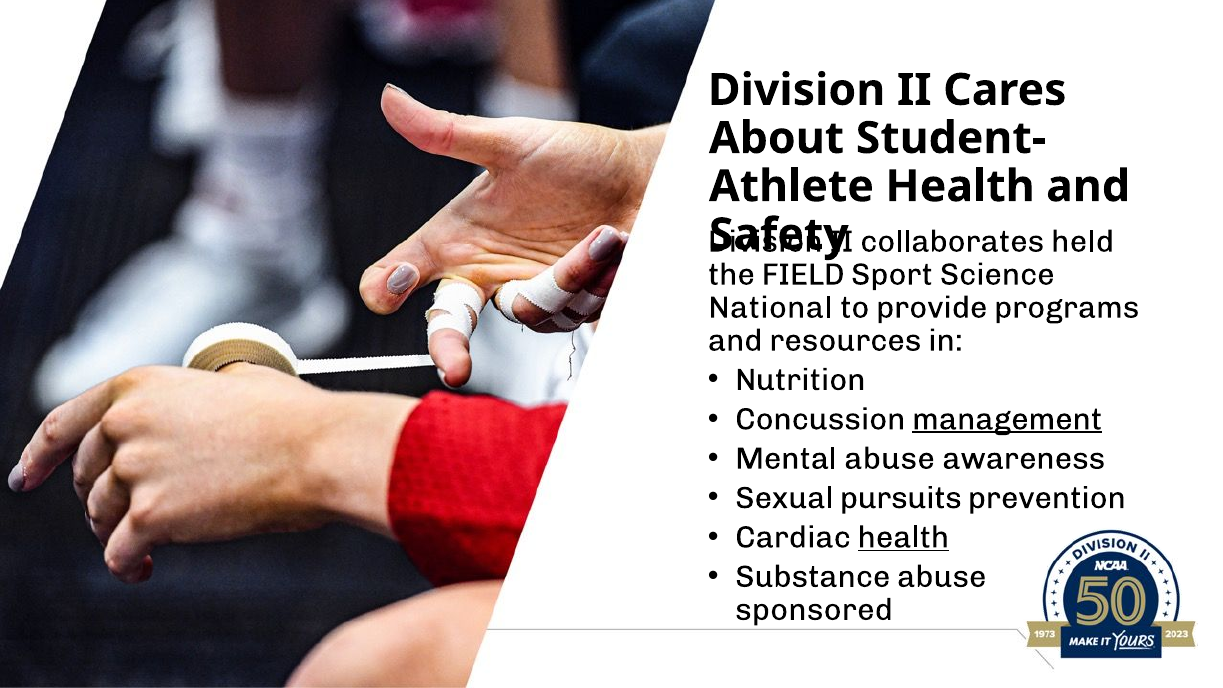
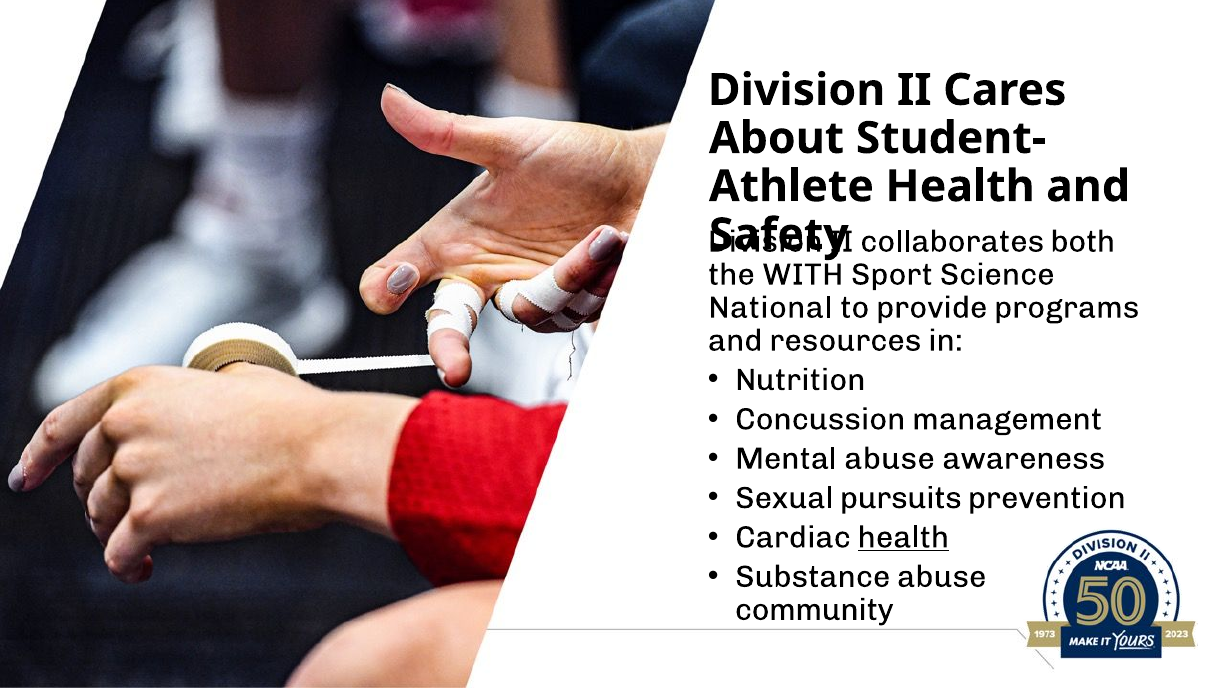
held: held -> both
FIELD: FIELD -> WITH
management underline: present -> none
sponsored: sponsored -> community
